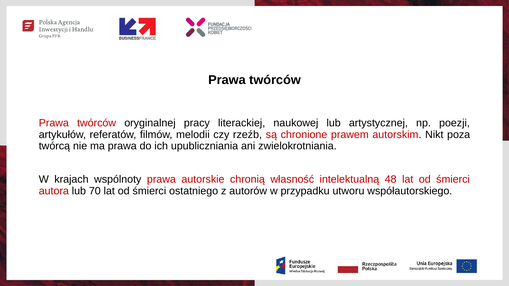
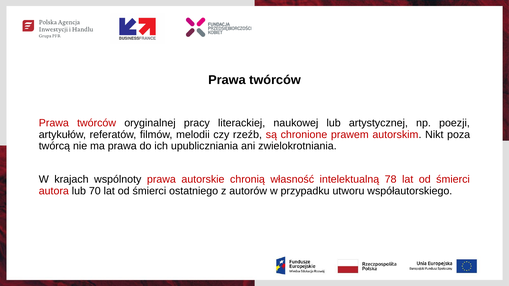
48: 48 -> 78
